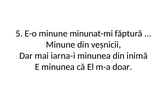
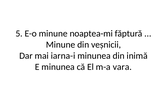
minunat-mi: minunat-mi -> noaptea-mi
doar: doar -> vara
